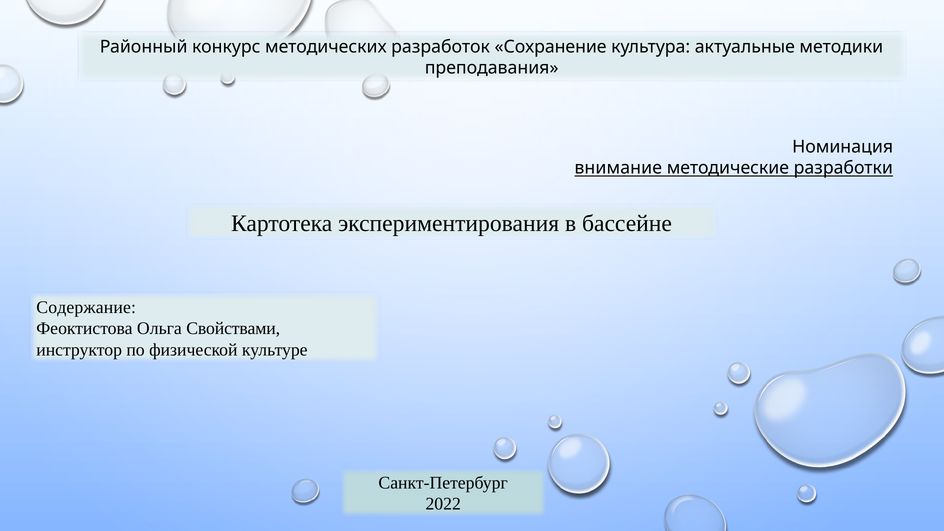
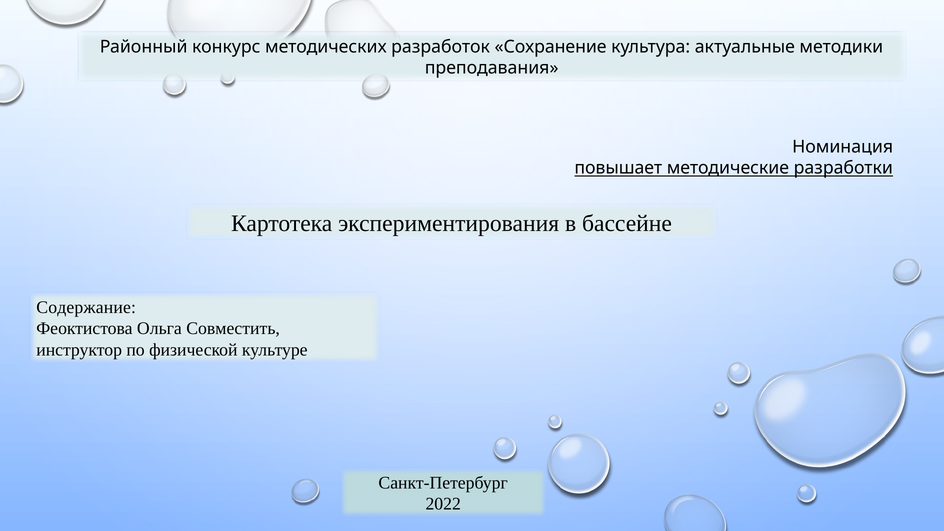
внимание: внимание -> повышает
Свойствами: Свойствами -> Совместить
